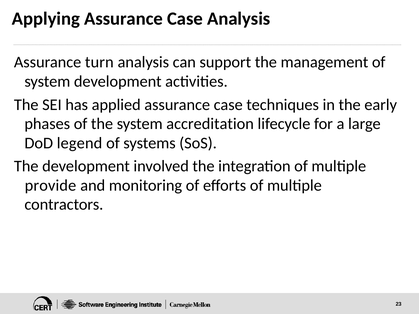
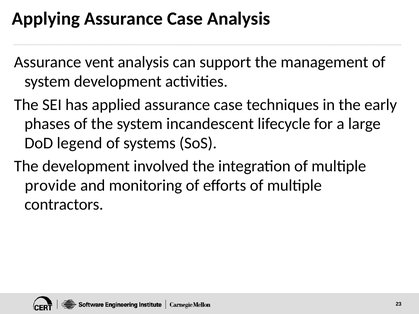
turn: turn -> vent
accreditation: accreditation -> incandescent
